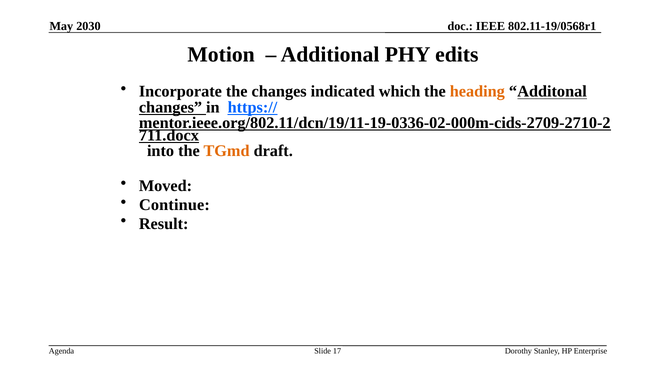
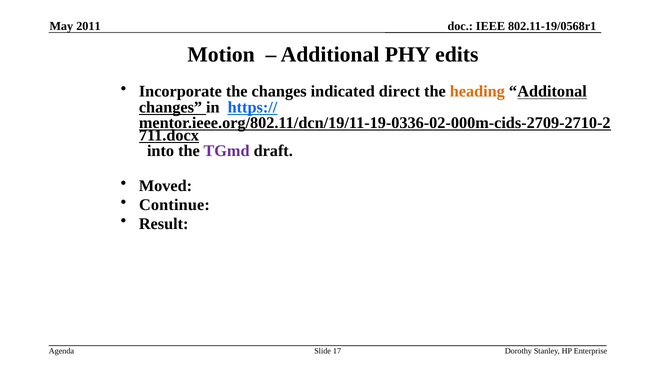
2030: 2030 -> 2011
which: which -> direct
TGmd colour: orange -> purple
